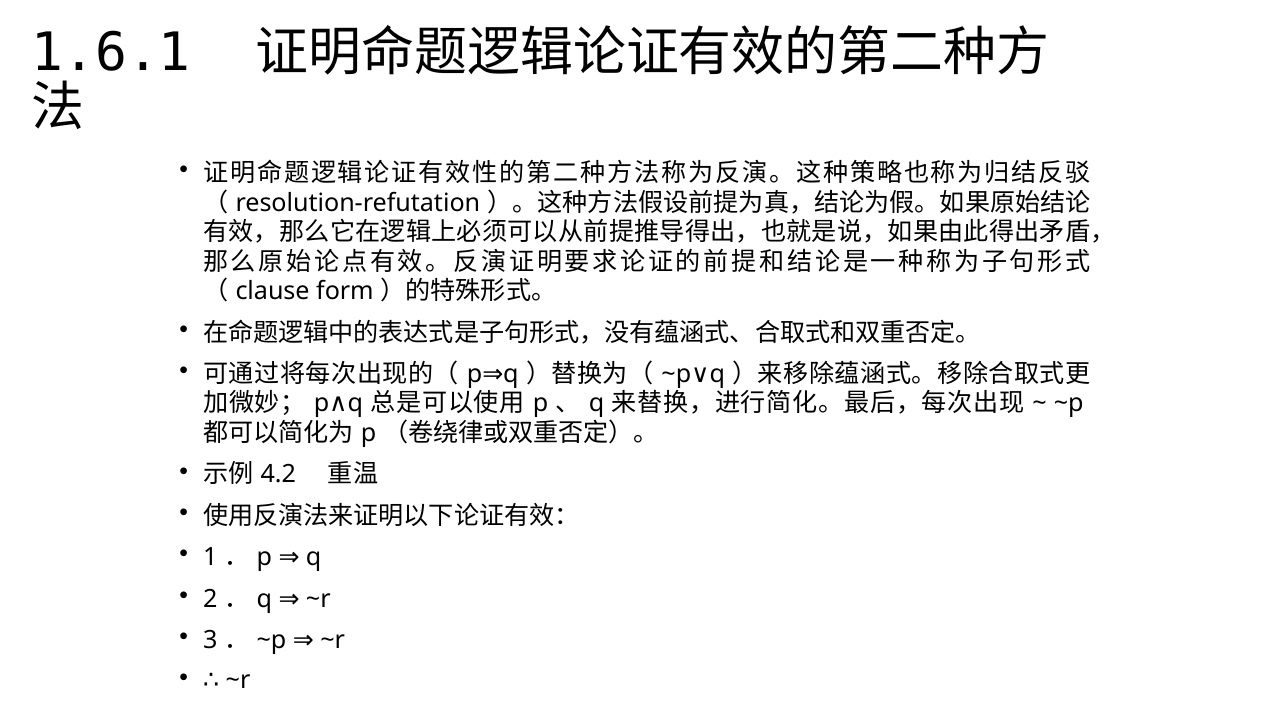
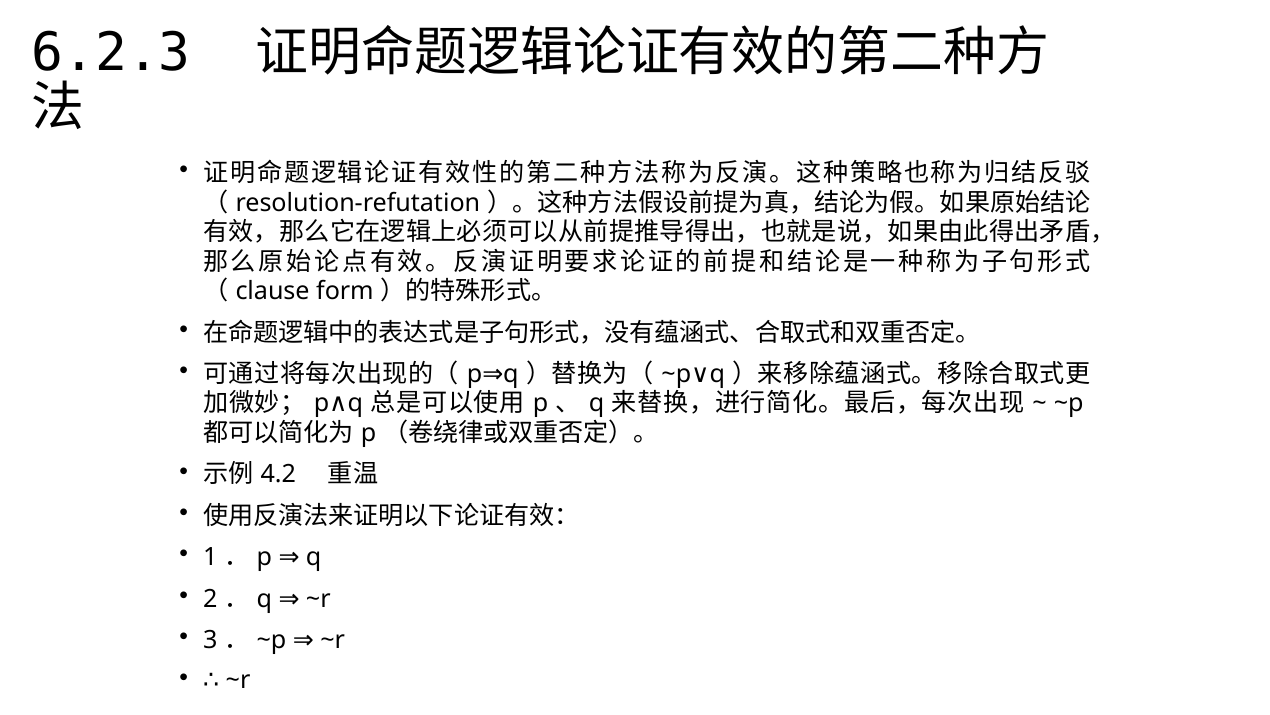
1.6.1: 1.6.1 -> 6.2.3
